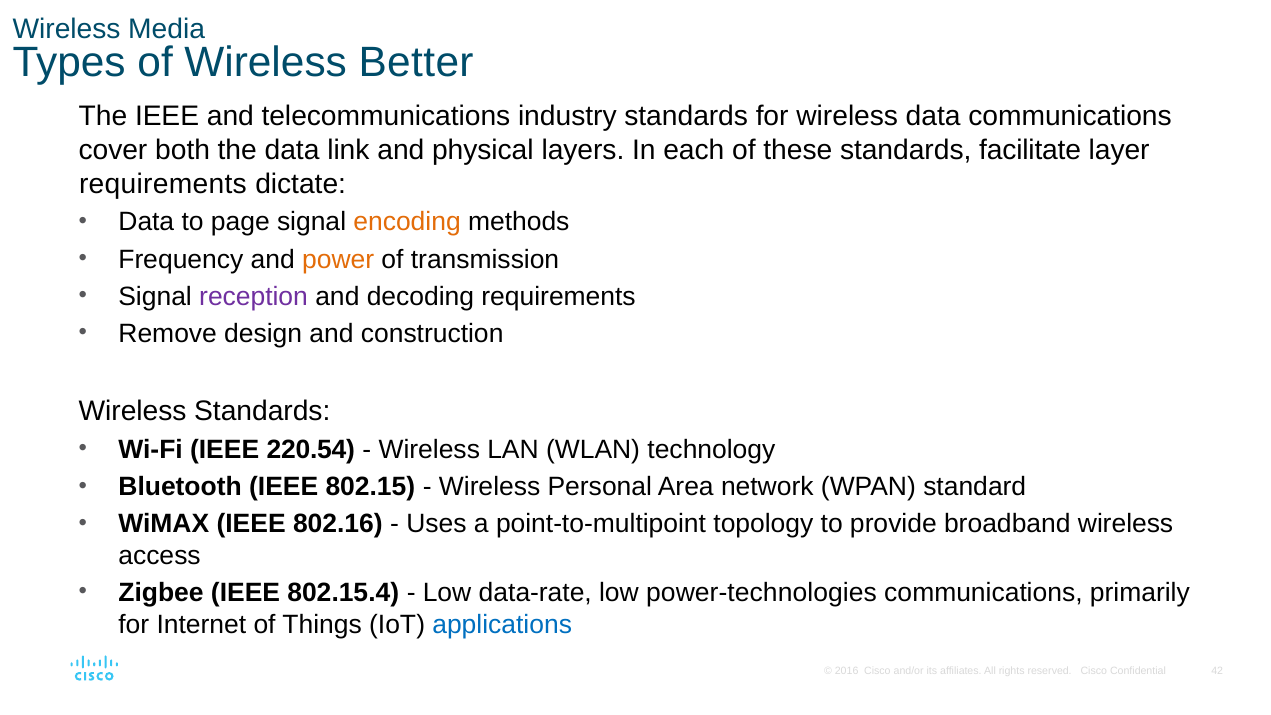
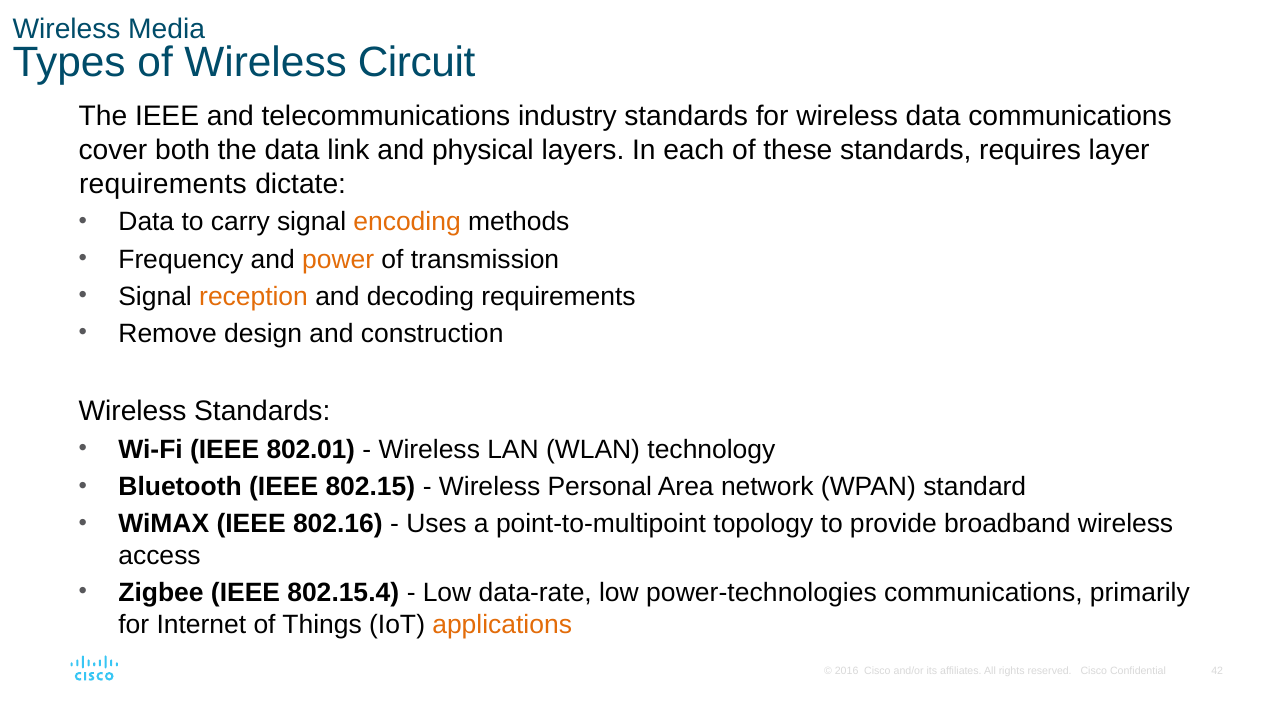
Better: Better -> Circuit
facilitate: facilitate -> requires
page: page -> carry
reception colour: purple -> orange
220.54: 220.54 -> 802.01
applications colour: blue -> orange
